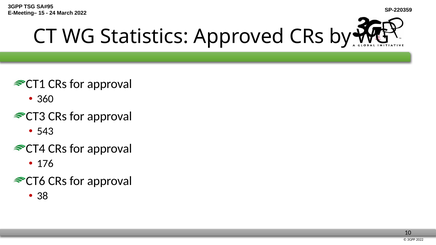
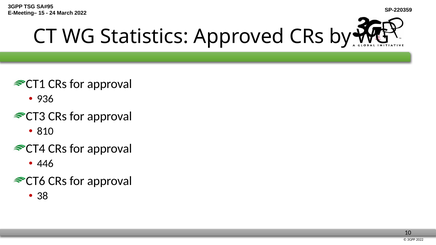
360: 360 -> 936
543: 543 -> 810
176: 176 -> 446
